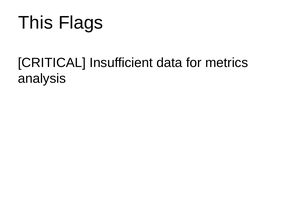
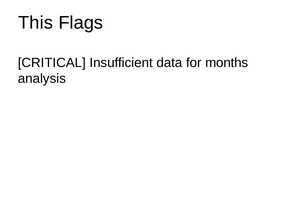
metrics: metrics -> months
